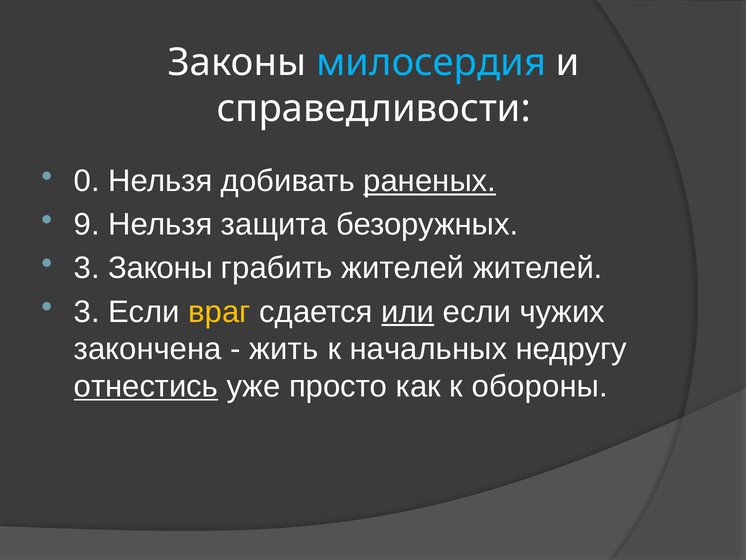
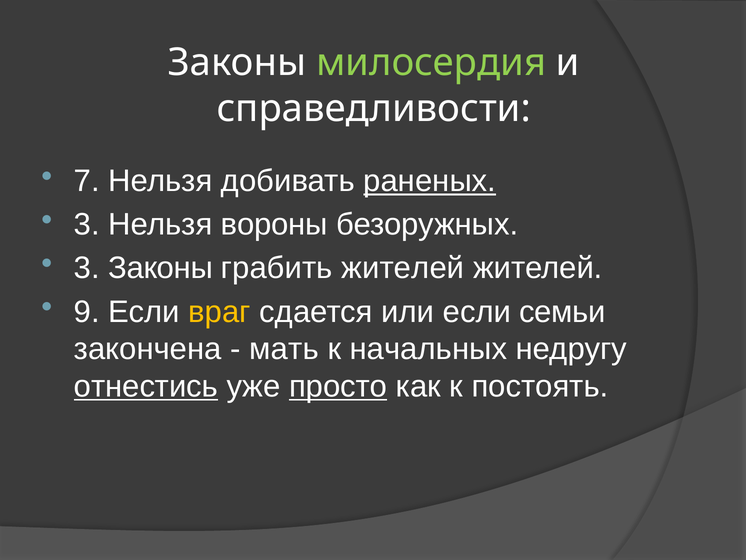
милосердия colour: light blue -> light green
0: 0 -> 7
9 at (87, 224): 9 -> 3
защита: защита -> вороны
3 at (87, 311): 3 -> 9
или underline: present -> none
чужих: чужих -> семьи
жить: жить -> мать
просто underline: none -> present
обороны: обороны -> постоять
